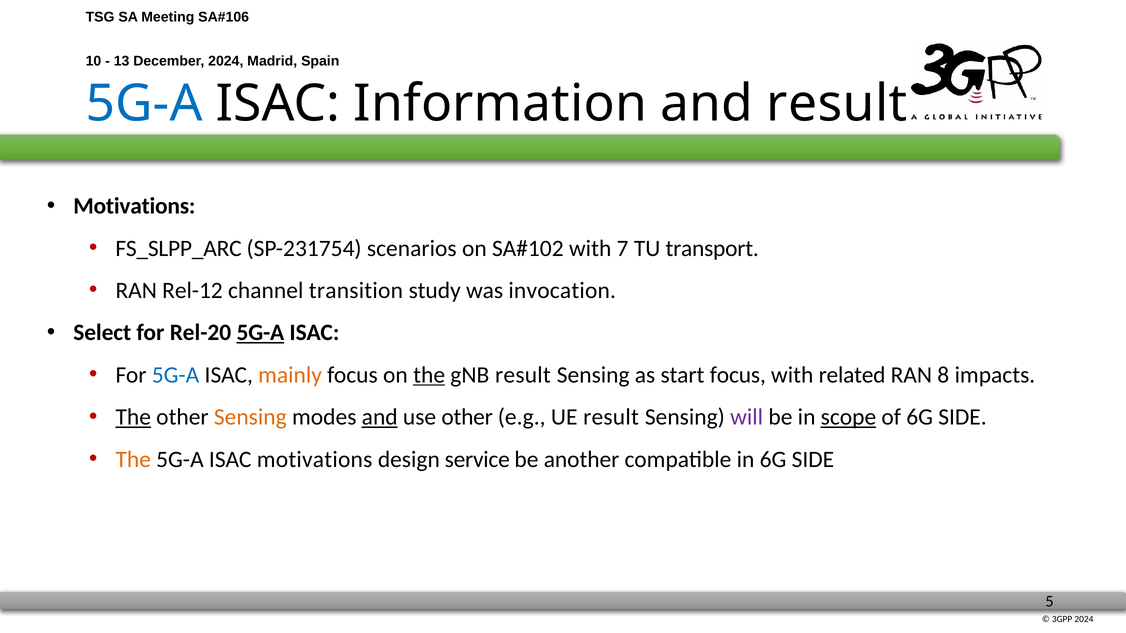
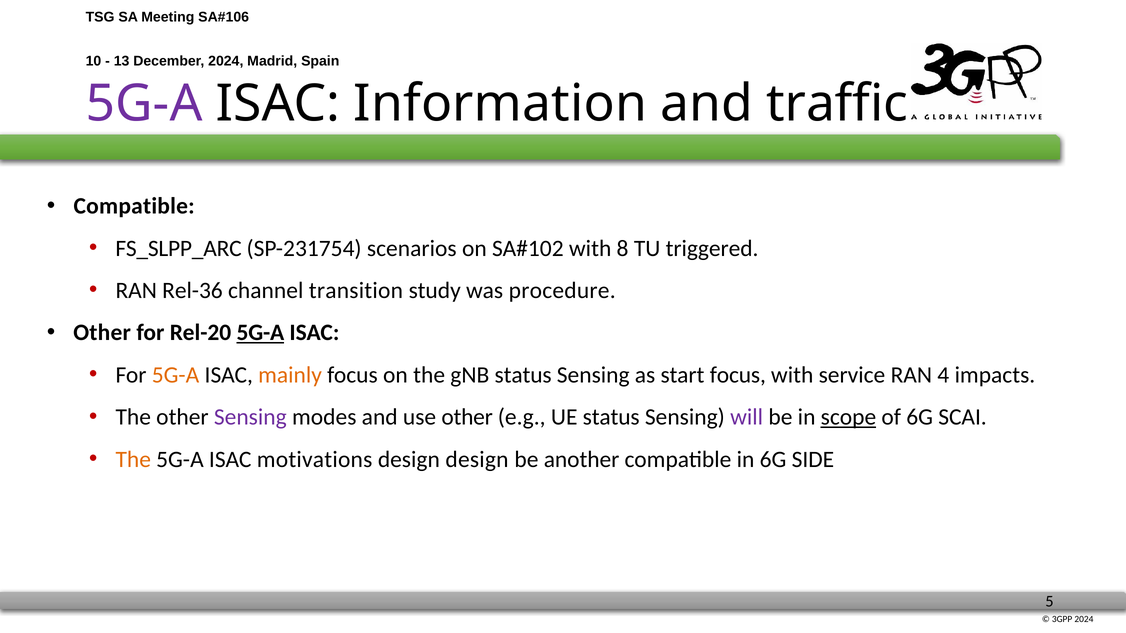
5G-A at (144, 104) colour: blue -> purple
and result: result -> traffic
Motivations at (134, 206): Motivations -> Compatible
7: 7 -> 8
transport: transport -> triggered
Rel-12: Rel-12 -> Rel-36
invocation: invocation -> procedure
Select at (102, 333): Select -> Other
5G-A at (176, 375) colour: blue -> orange
the at (429, 375) underline: present -> none
gNB result: result -> status
related: related -> service
8: 8 -> 4
The at (133, 417) underline: present -> none
Sensing at (250, 417) colour: orange -> purple
and at (380, 417) underline: present -> none
UE result: result -> status
of 6G SIDE: SIDE -> SCAI
design service: service -> design
